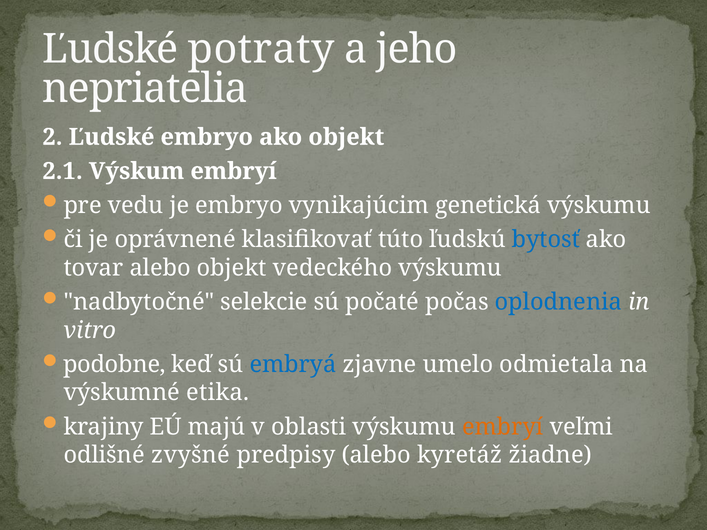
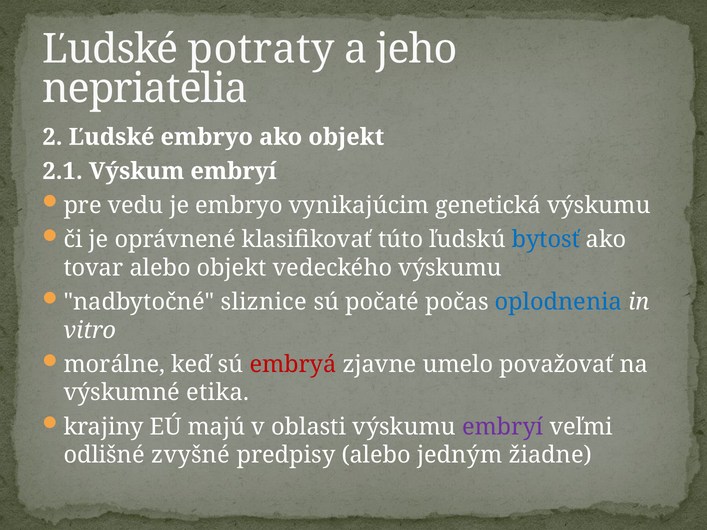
selekcie: selekcie -> sliznice
podobne: podobne -> morálne
embryá colour: blue -> red
odmietala: odmietala -> považovať
embryí at (503, 427) colour: orange -> purple
kyretáž: kyretáž -> jedným
